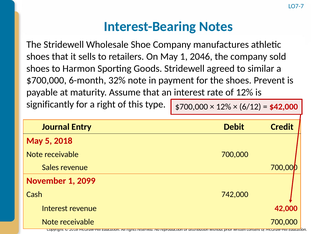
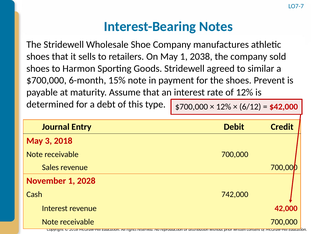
2046: 2046 -> 2038
32%: 32% -> 15%
significantly: significantly -> determined
right: right -> debt
5: 5 -> 3
2099: 2099 -> 2028
